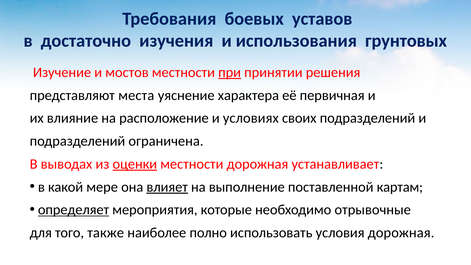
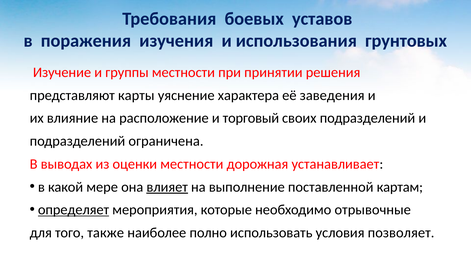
достаточно: достаточно -> поражения
мостов: мостов -> группы
при underline: present -> none
места: места -> карты
первичная: первичная -> заведения
условиях: условиях -> торговый
оценки underline: present -> none
условия дорожная: дорожная -> позволяет
